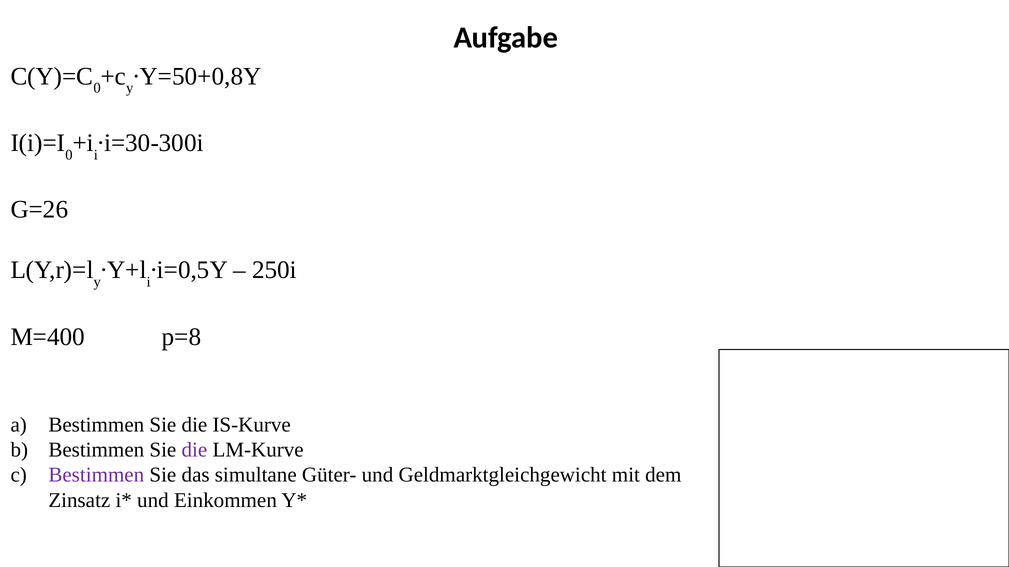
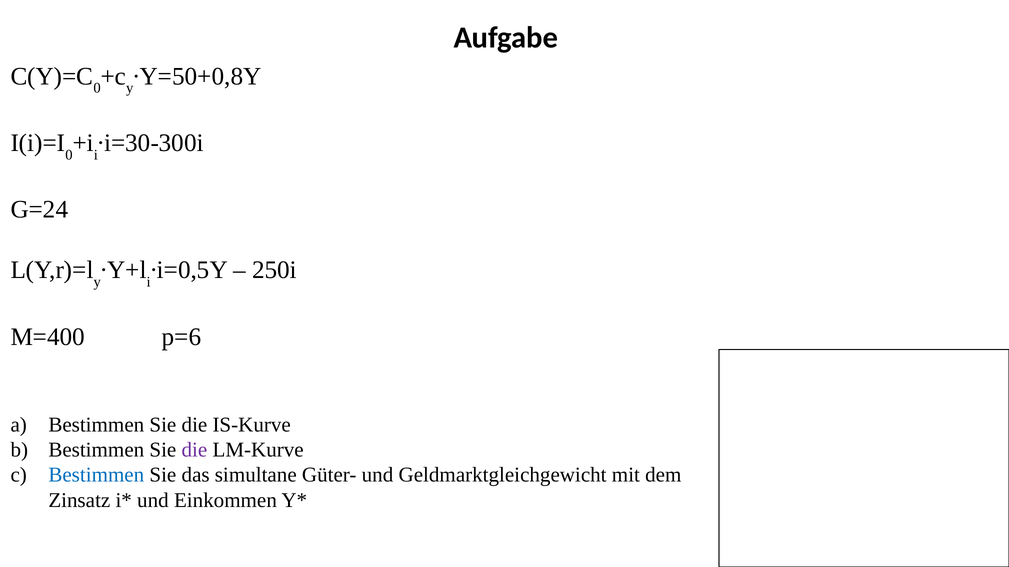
G=26: G=26 -> G=24
p=8: p=8 -> p=6
Bestimmen at (96, 475) colour: purple -> blue
